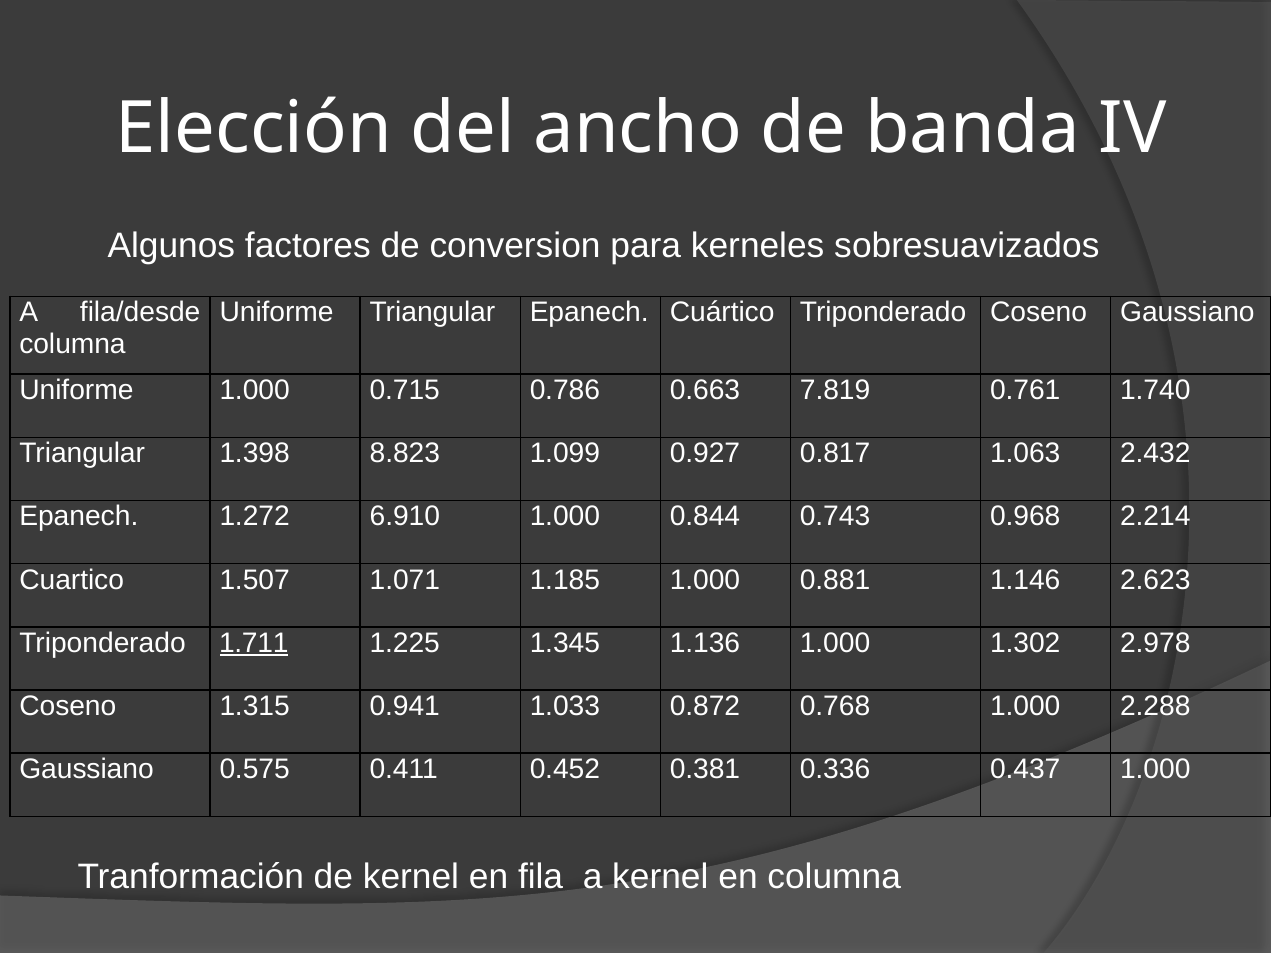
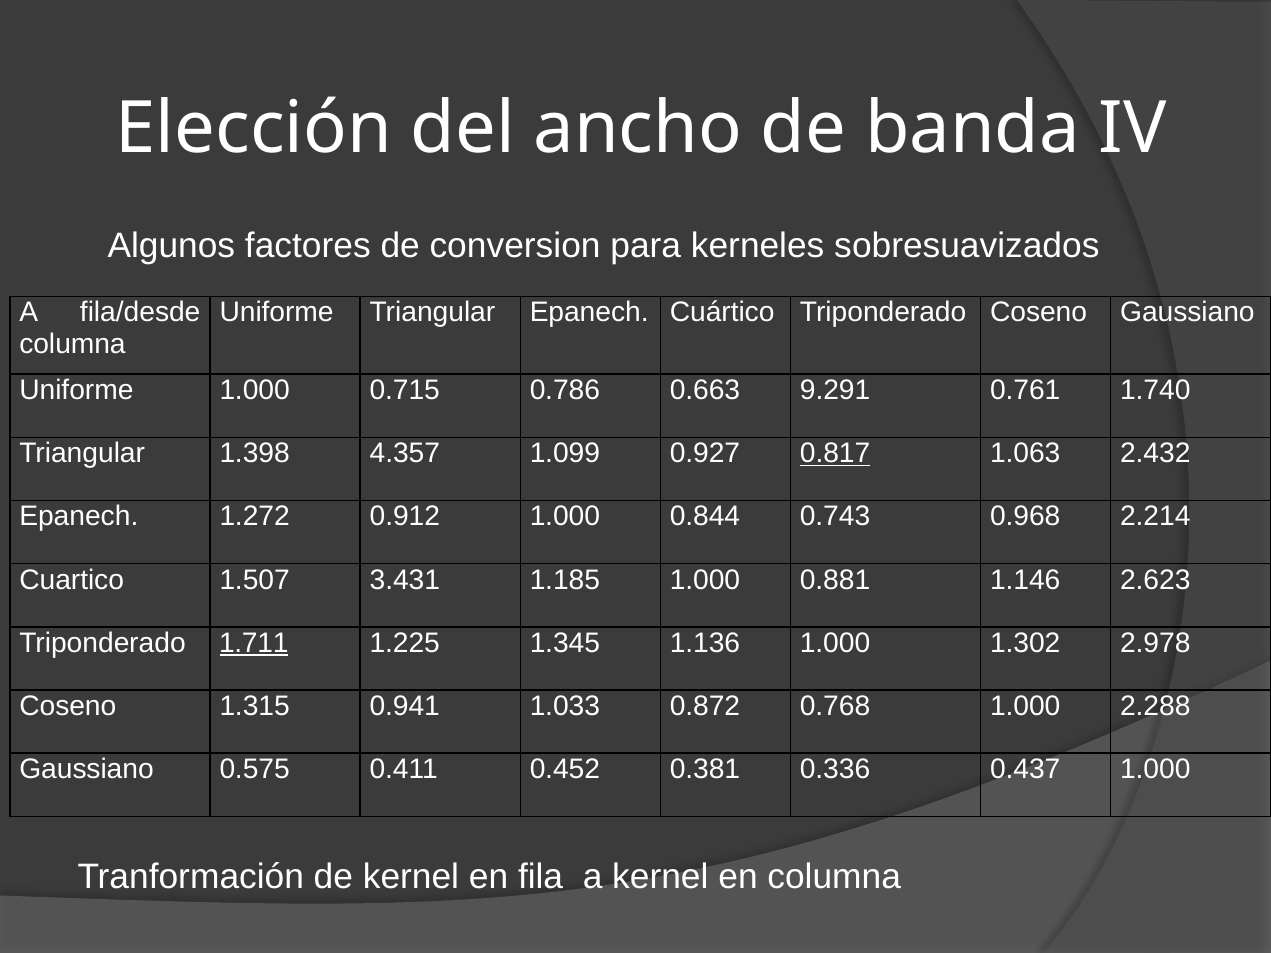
7.819: 7.819 -> 9.291
8.823: 8.823 -> 4.357
0.817 underline: none -> present
6.910: 6.910 -> 0.912
1.071: 1.071 -> 3.431
